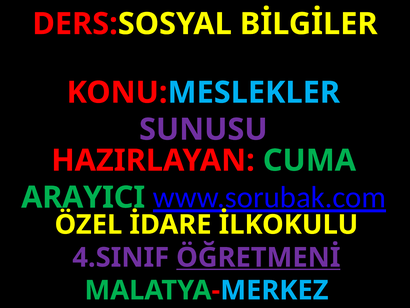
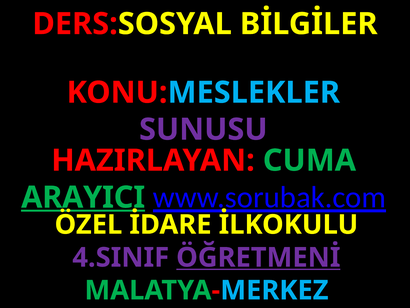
ARAYICI underline: none -> present
